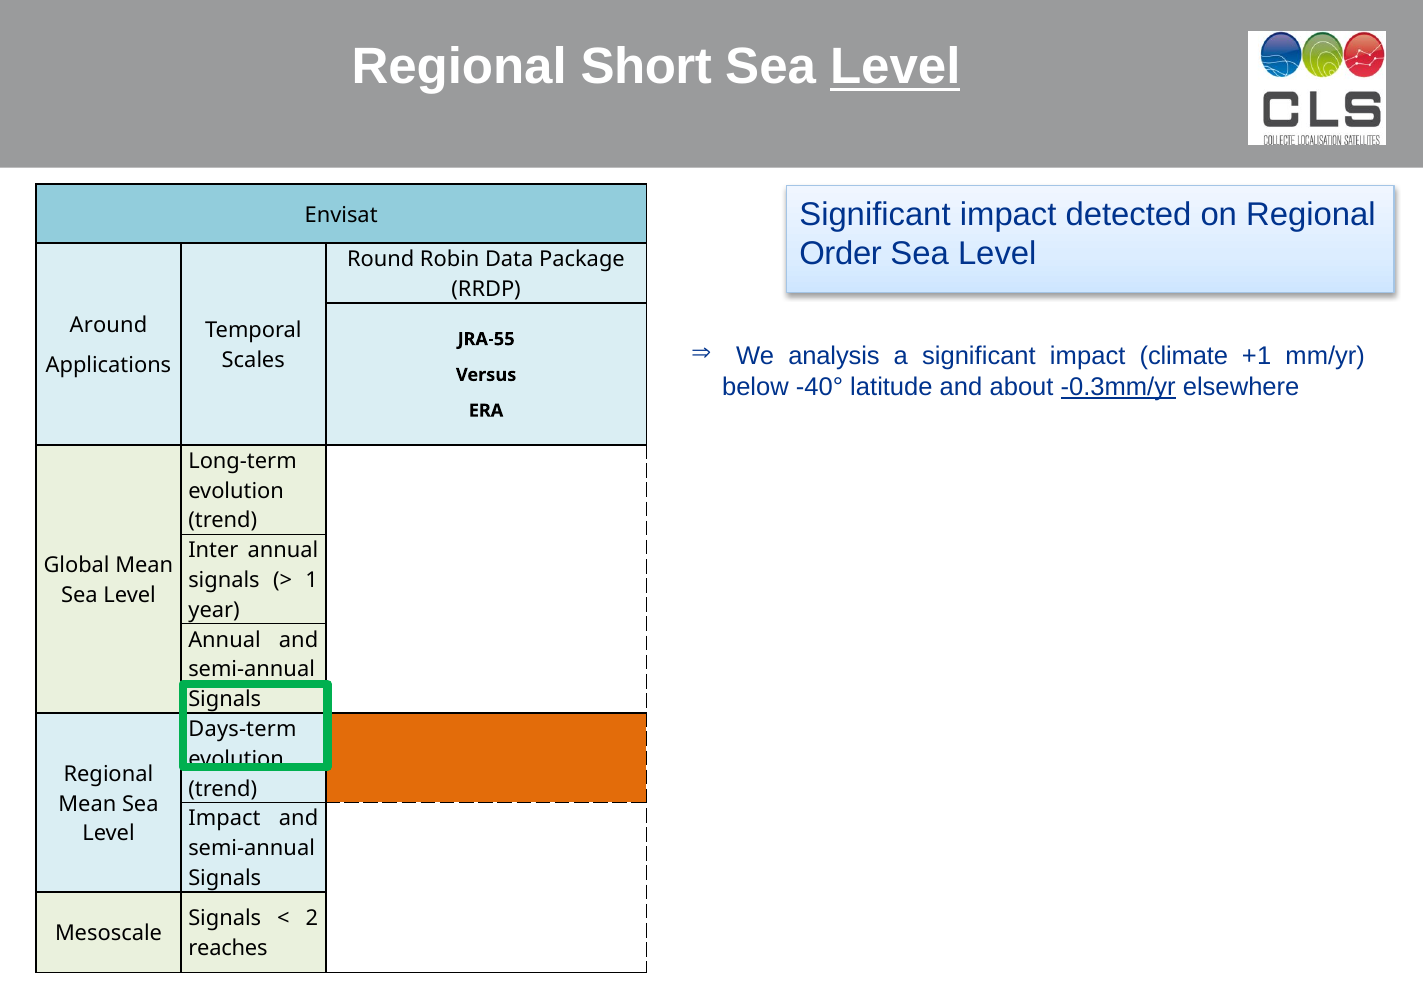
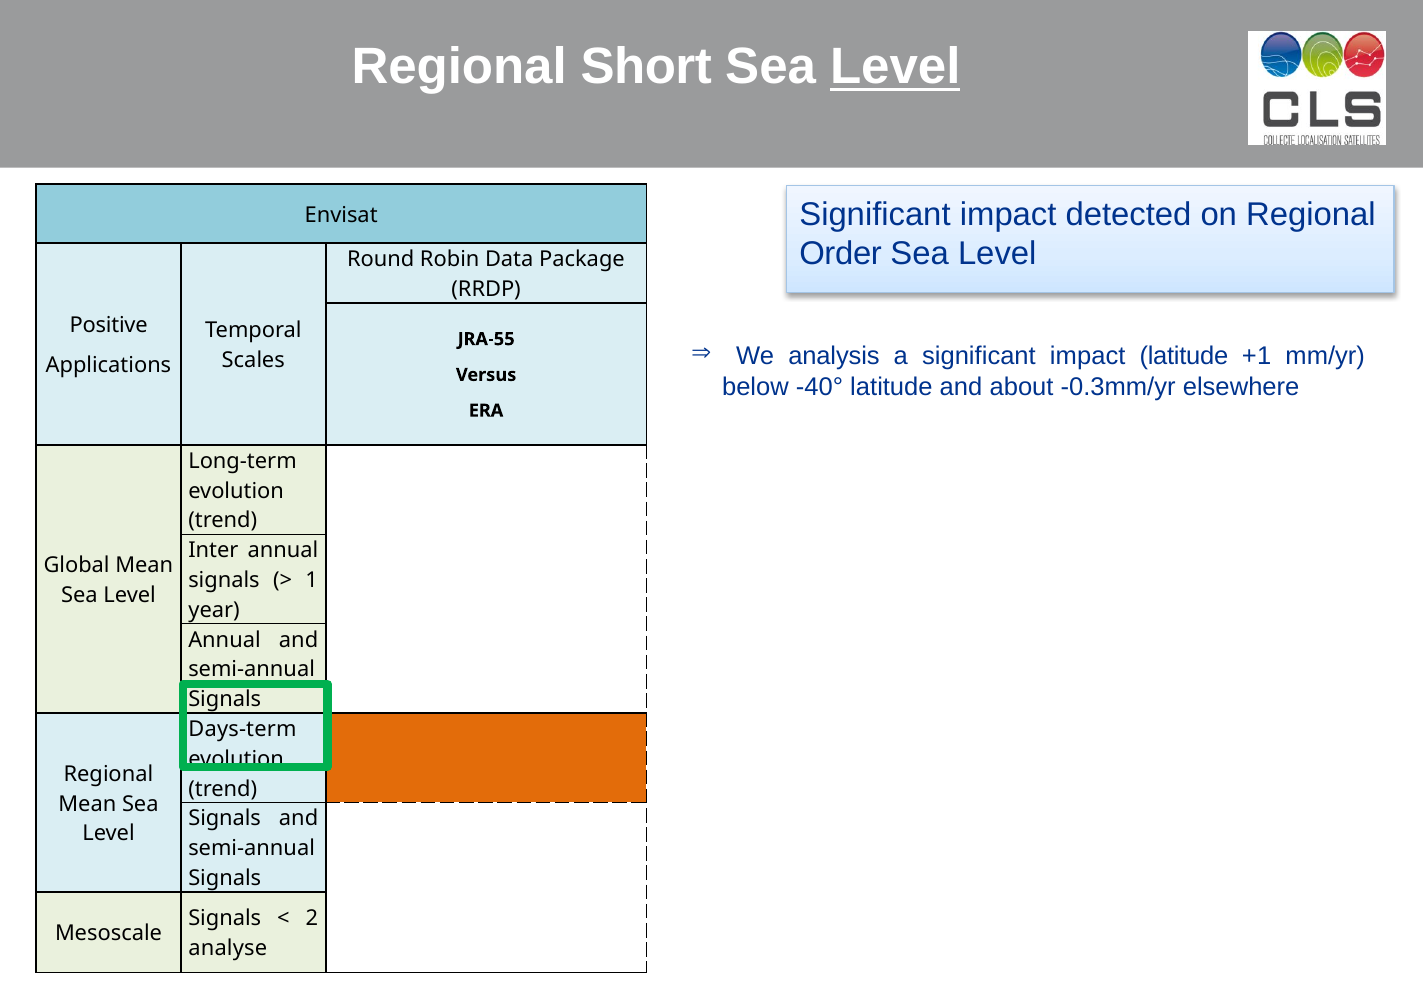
Around: Around -> Positive
impact climate: climate -> latitude
-0.3mm/yr underline: present -> none
Impact at (225, 819): Impact -> Signals
reaches: reaches -> analyse
